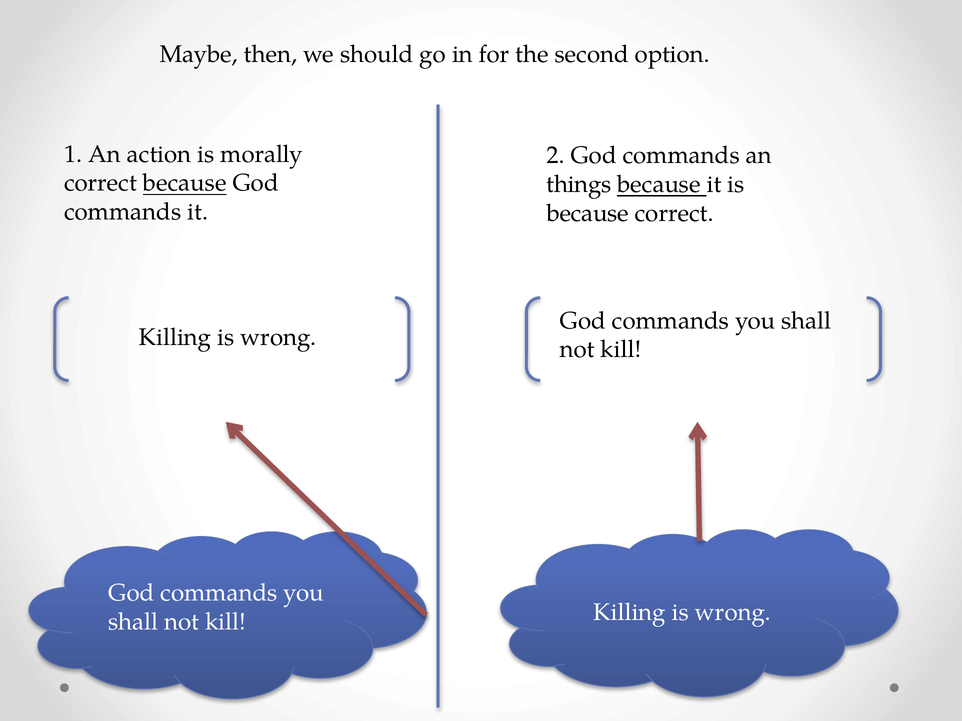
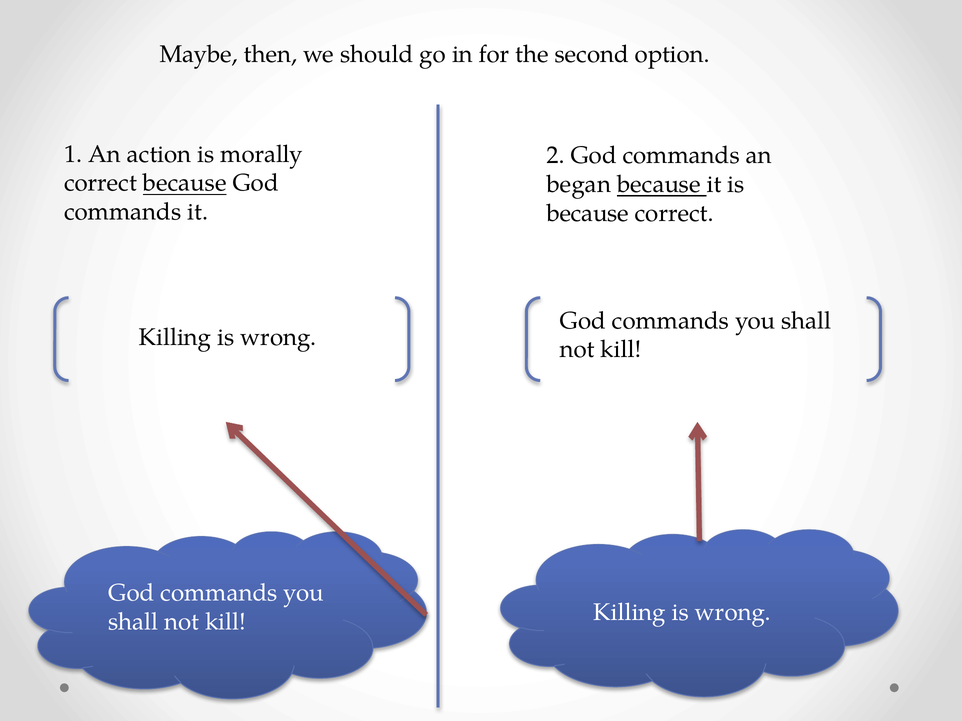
things: things -> began
